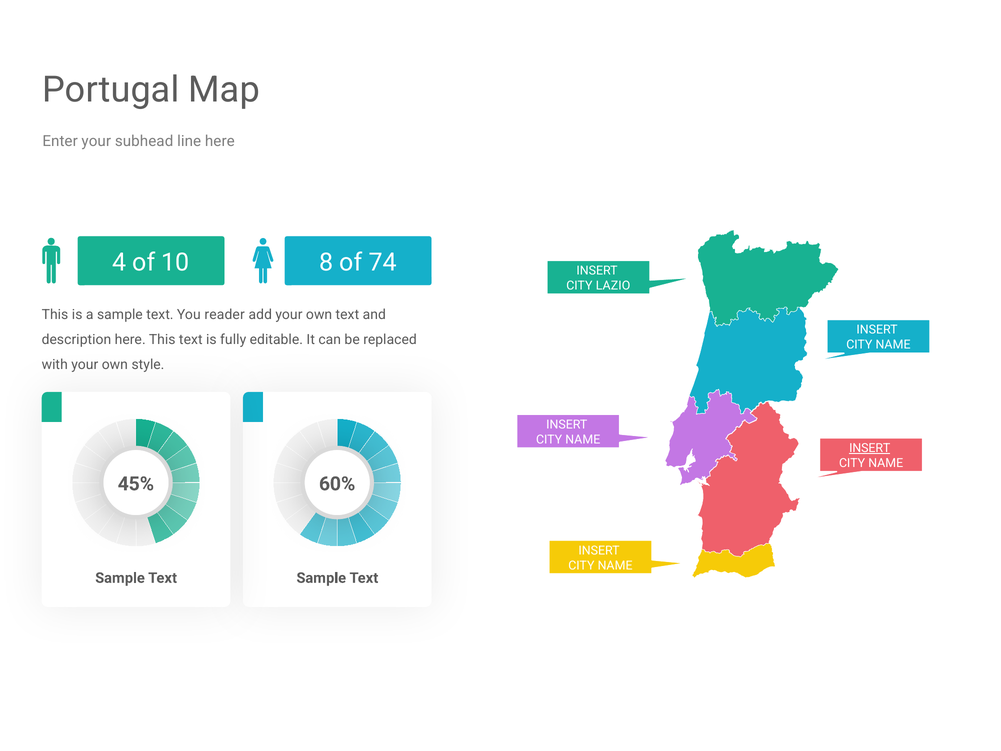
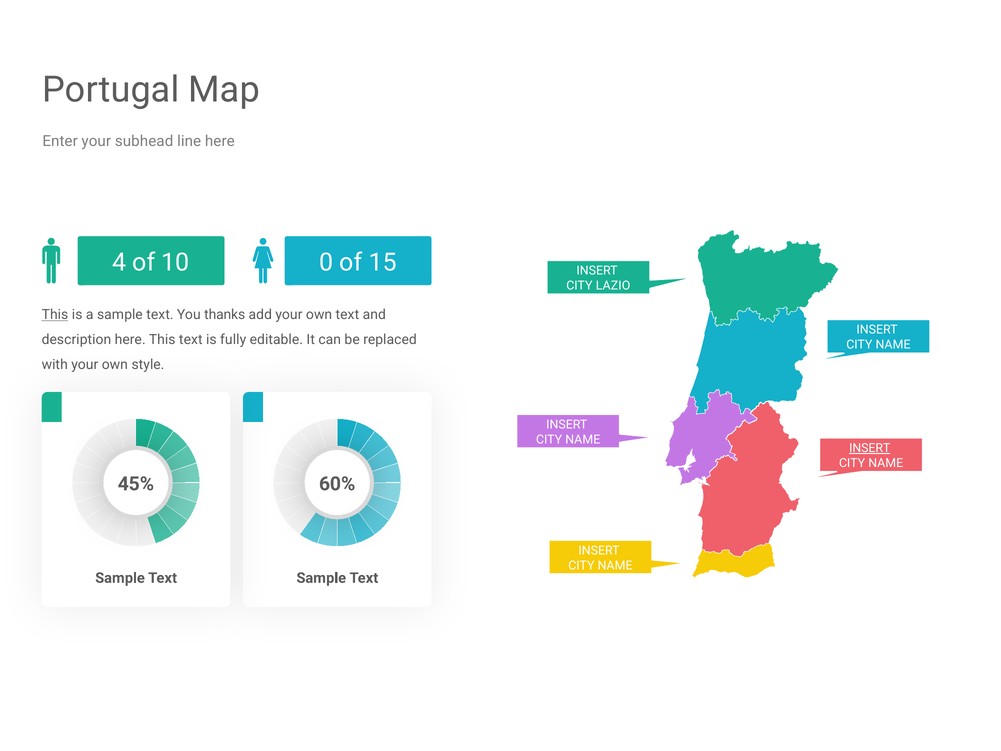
8: 8 -> 0
74: 74 -> 15
This at (55, 315) underline: none -> present
reader: reader -> thanks
